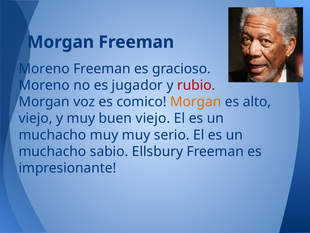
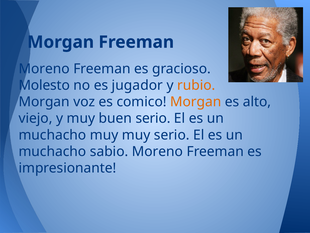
Moreno at (44, 85): Moreno -> Molesto
rubio colour: red -> orange
buen viejo: viejo -> serio
sabio Ellsbury: Ellsbury -> Moreno
